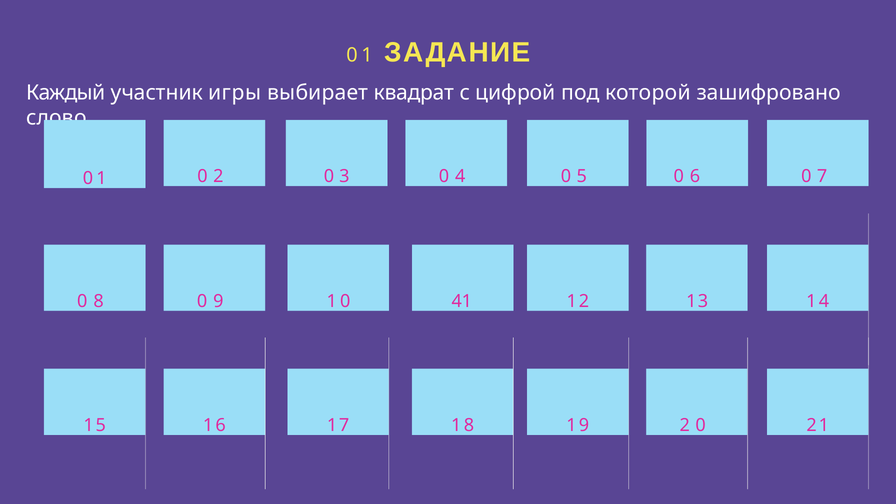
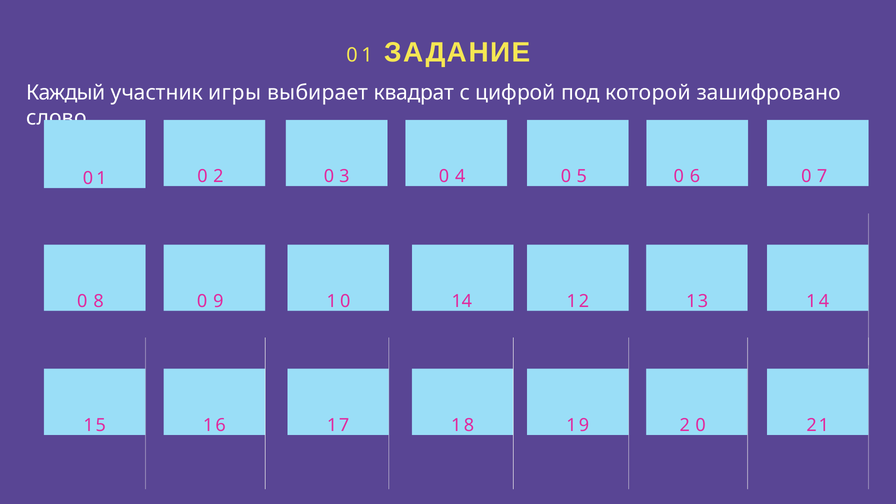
10 41: 41 -> 14
